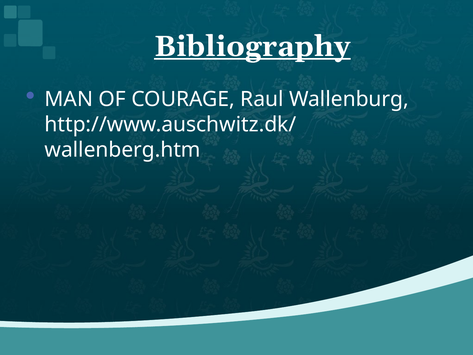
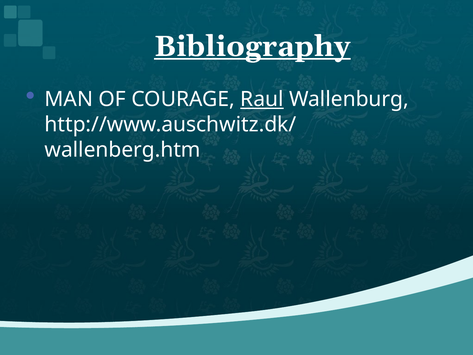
Raul underline: none -> present
